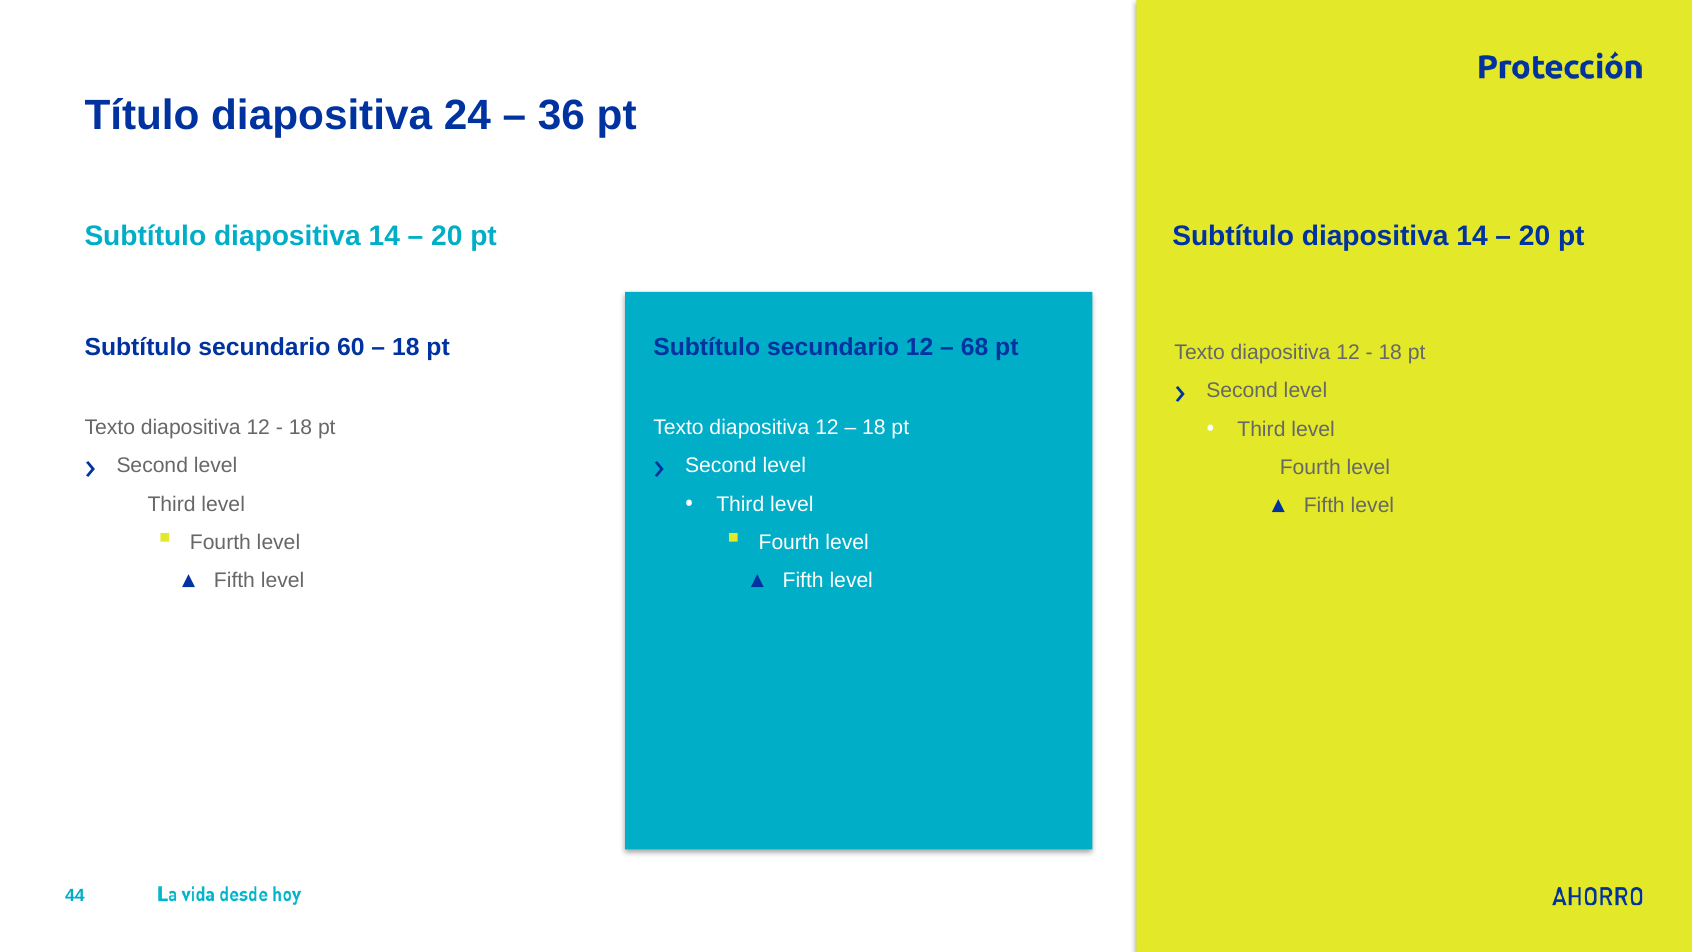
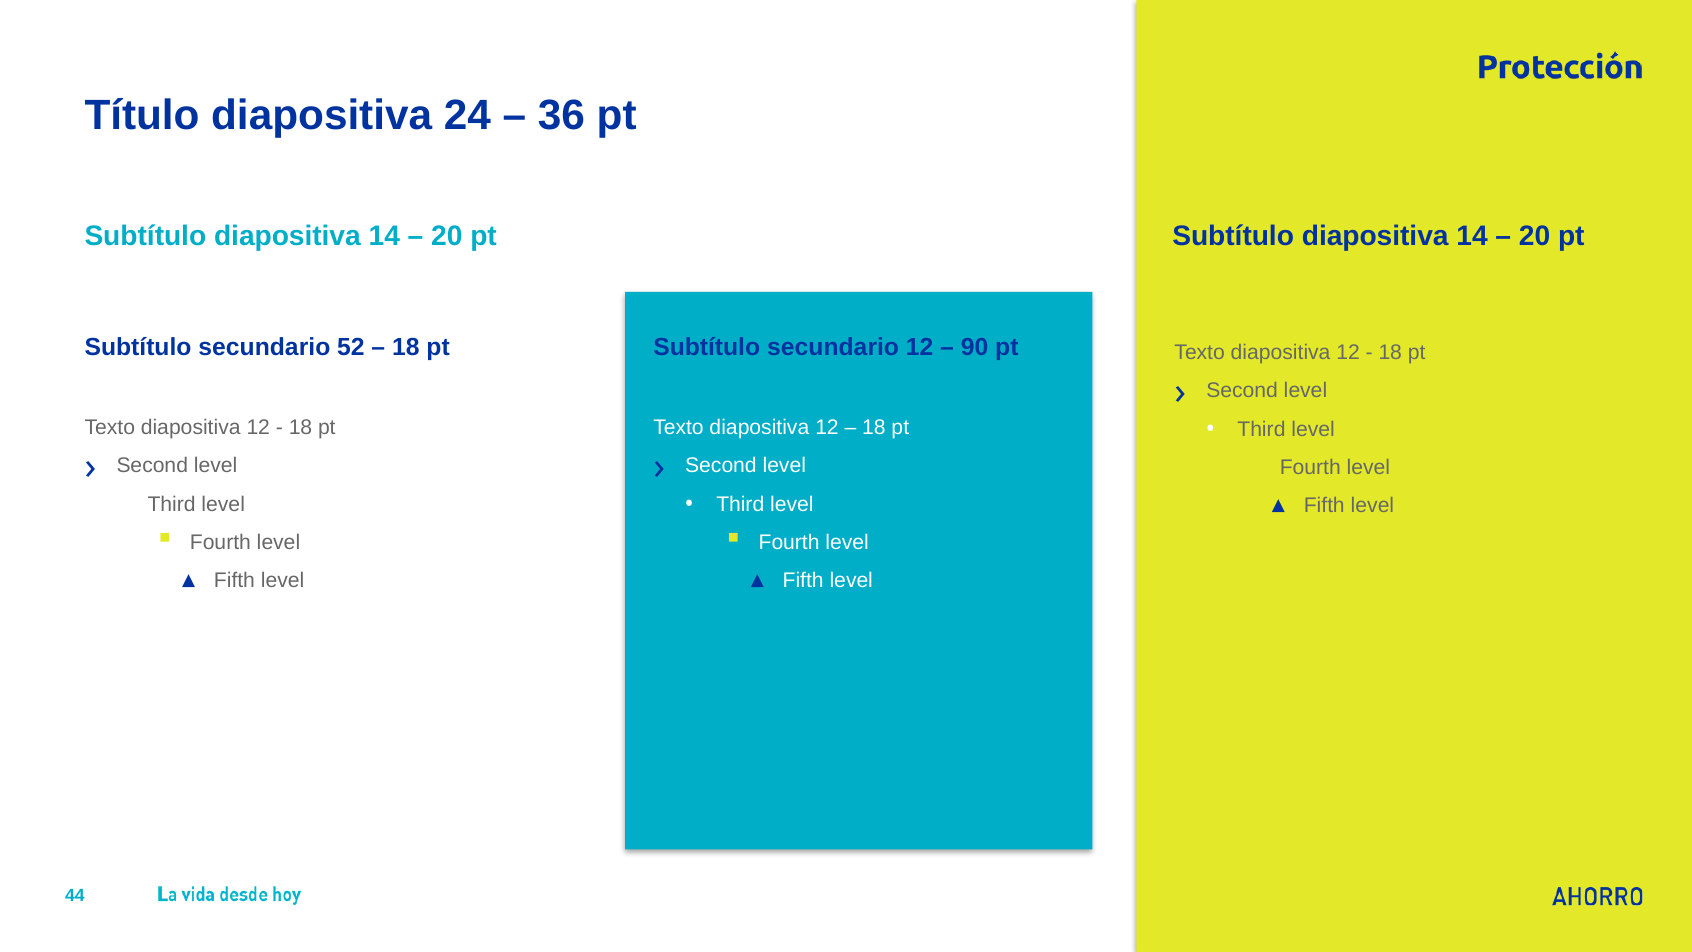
60: 60 -> 52
68: 68 -> 90
